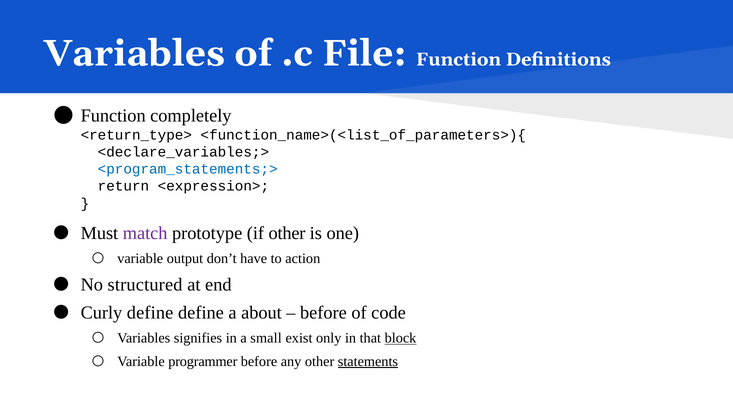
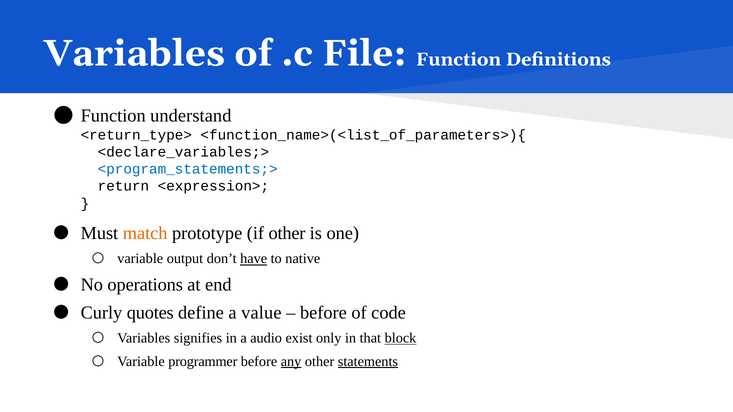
completely: completely -> understand
match colour: purple -> orange
have underline: none -> present
action: action -> native
structured: structured -> operations
Curly define: define -> quotes
about: about -> value
small: small -> audio
any underline: none -> present
